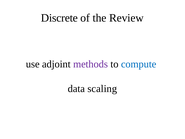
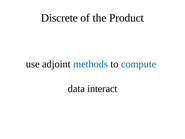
Review: Review -> Product
methods colour: purple -> blue
scaling: scaling -> interact
